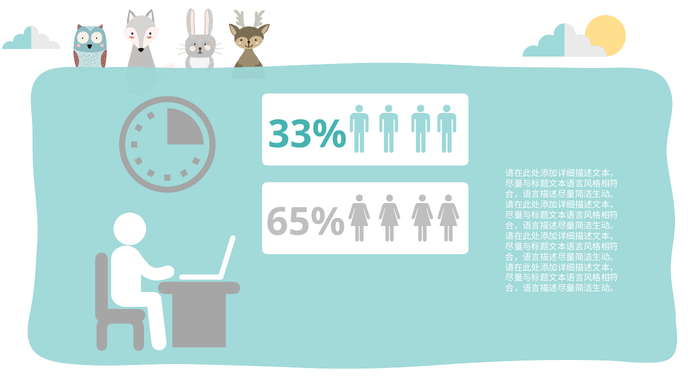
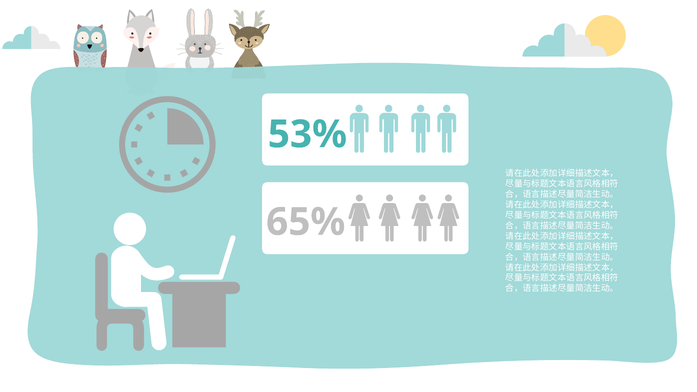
33%: 33% -> 53%
